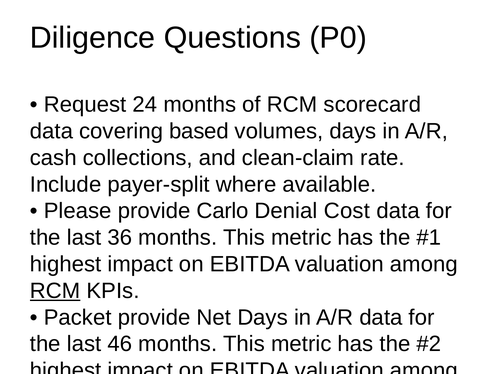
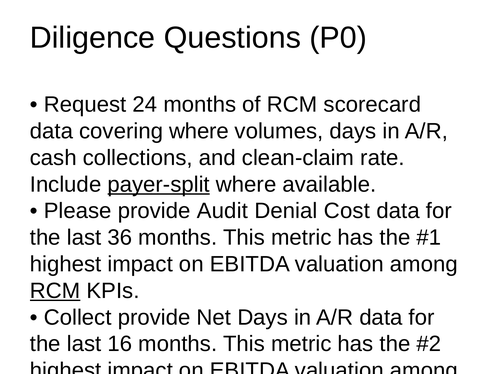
covering based: based -> where
payer-split underline: none -> present
Carlo: Carlo -> Audit
Packet at (78, 318): Packet -> Collect
46: 46 -> 16
